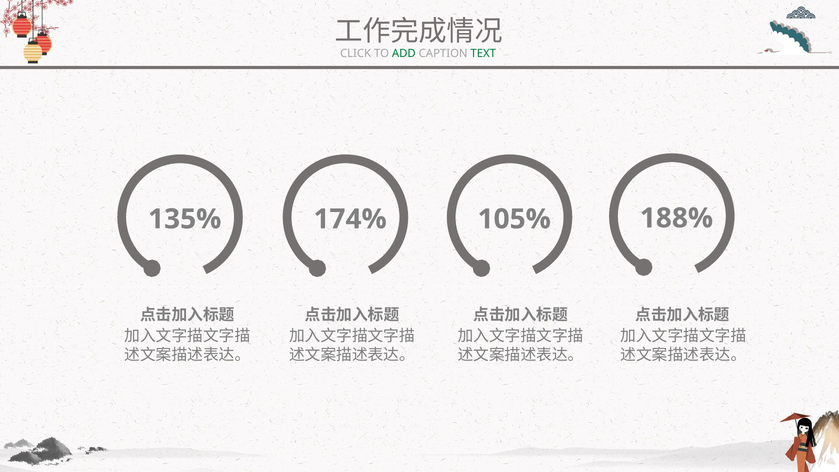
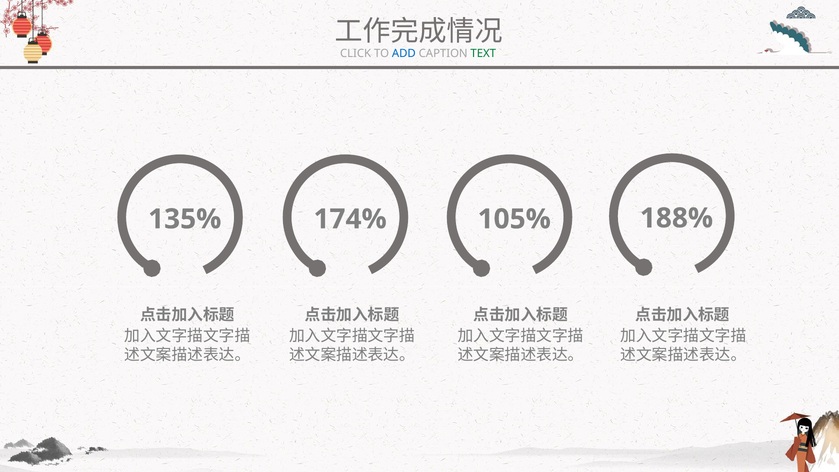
ADD colour: green -> blue
